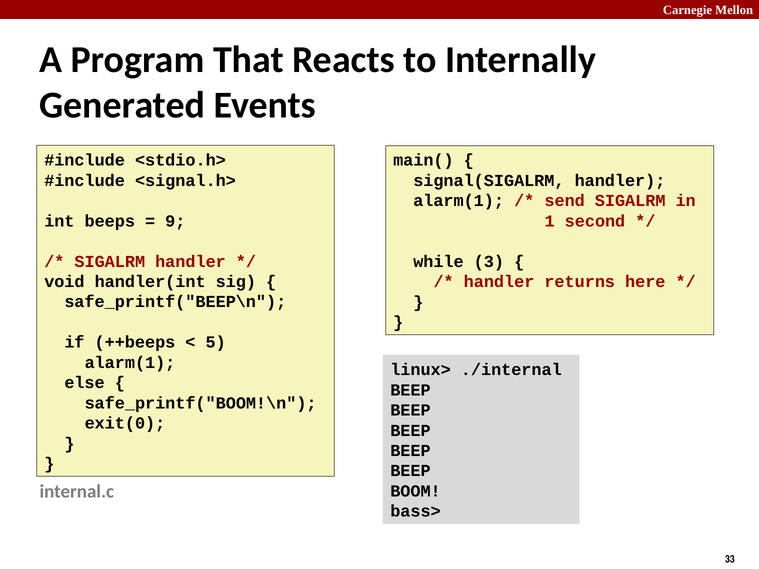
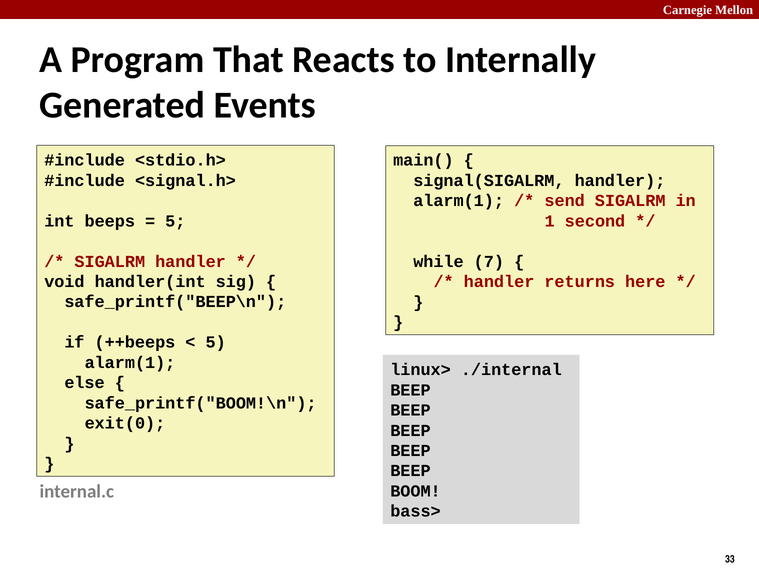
9 at (175, 221): 9 -> 5
3: 3 -> 7
